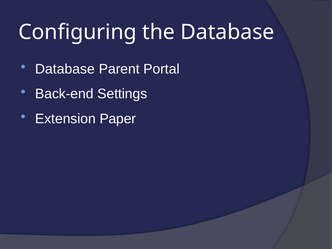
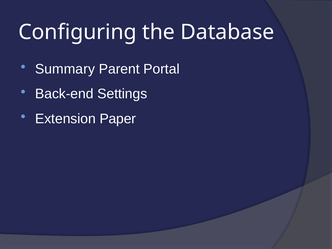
Database at (65, 69): Database -> Summary
